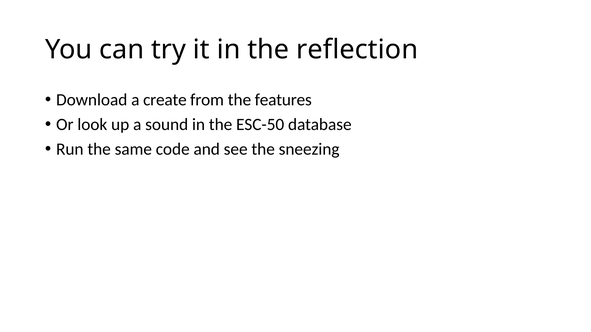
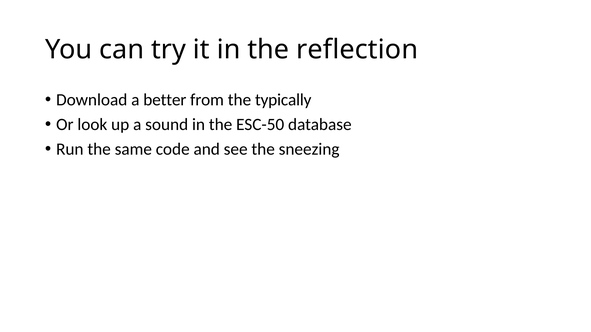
create: create -> better
features: features -> typically
